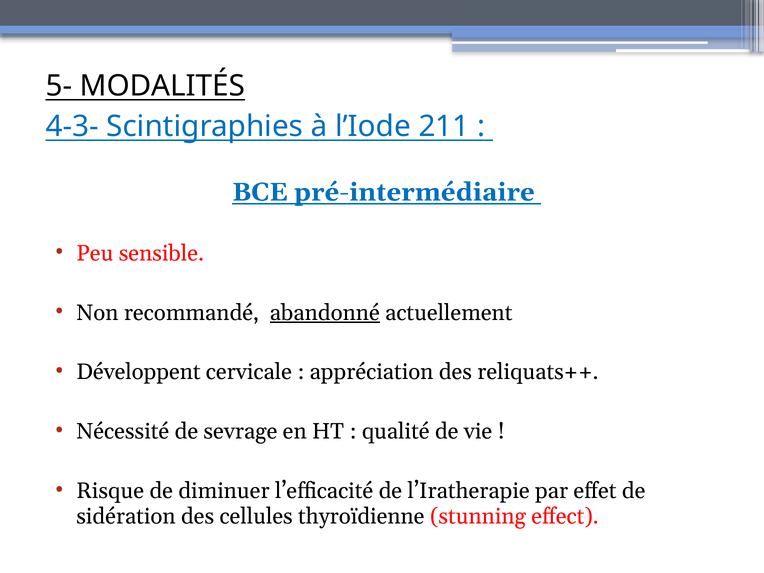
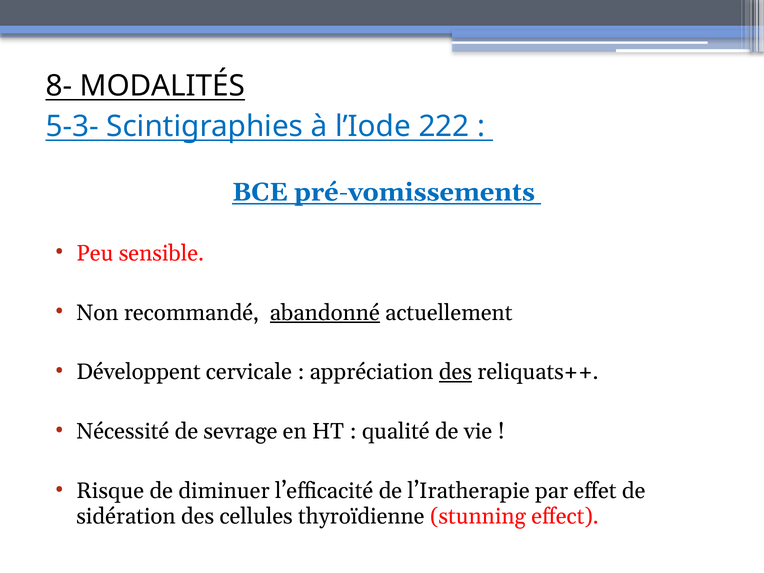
5-: 5- -> 8-
4-3-: 4-3- -> 5-3-
211: 211 -> 222
pré-intermédiaire: pré-intermédiaire -> pré-vomissements
des at (455, 372) underline: none -> present
